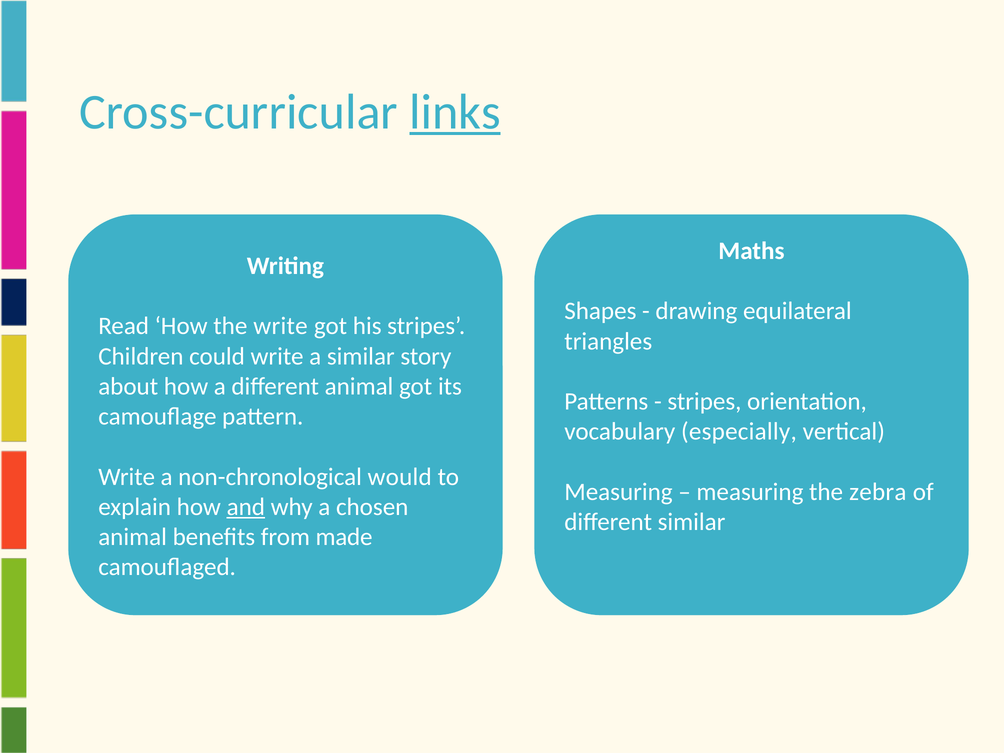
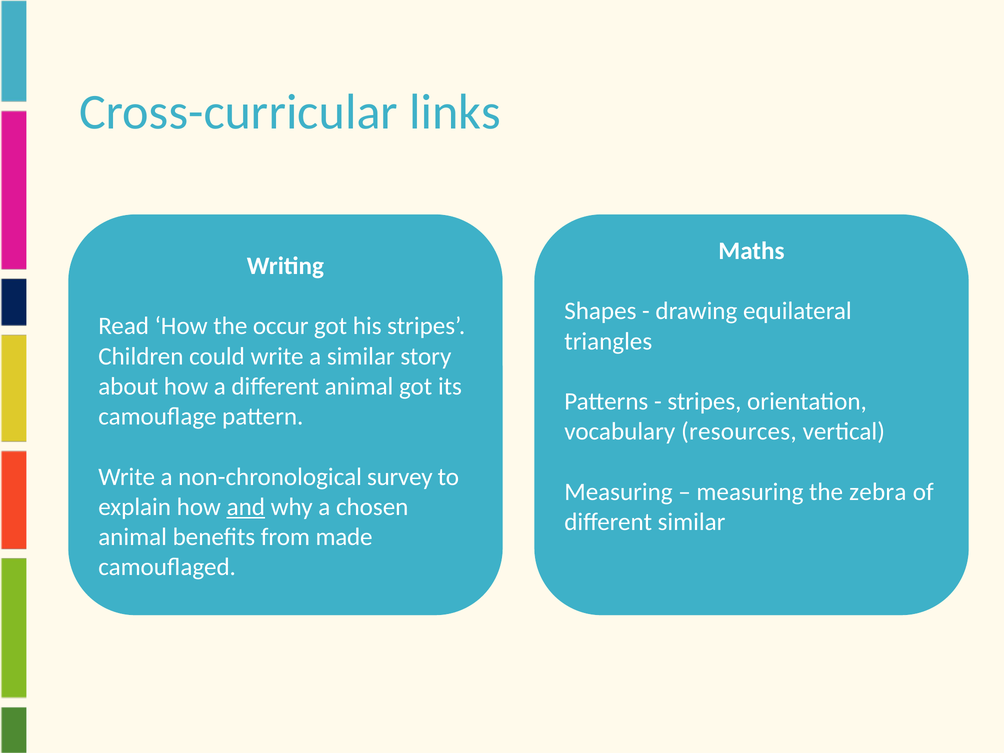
links underline: present -> none
the write: write -> occur
especially: especially -> resources
would: would -> survey
